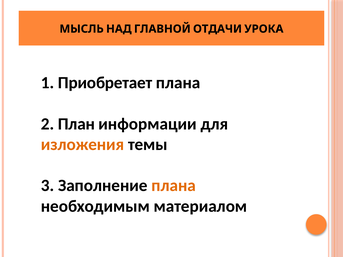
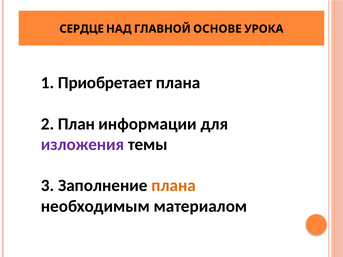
МЫСЛЬ: МЫСЛЬ -> СЕРДЦЕ
ОТДАЧИ: ОТДАЧИ -> ОСНОВЕ
изложения colour: orange -> purple
